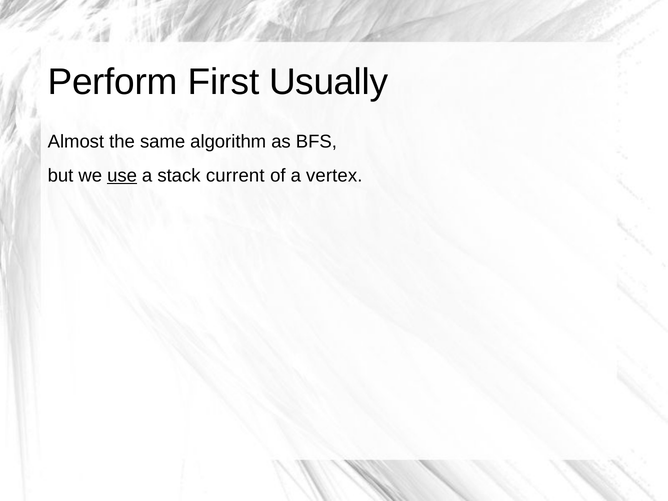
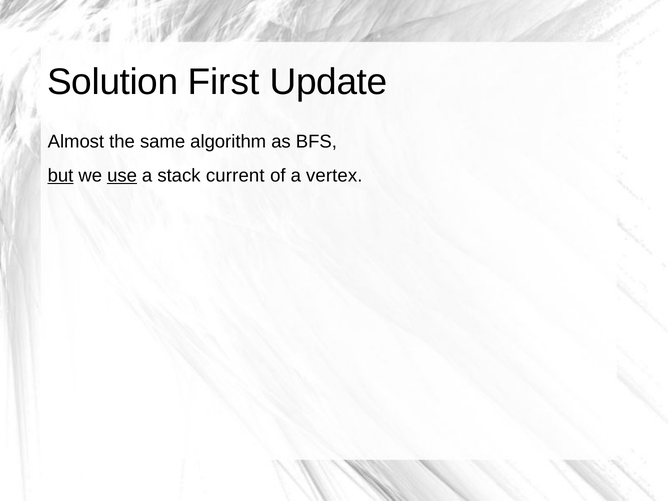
Perform: Perform -> Solution
Usually: Usually -> Update
but underline: none -> present
